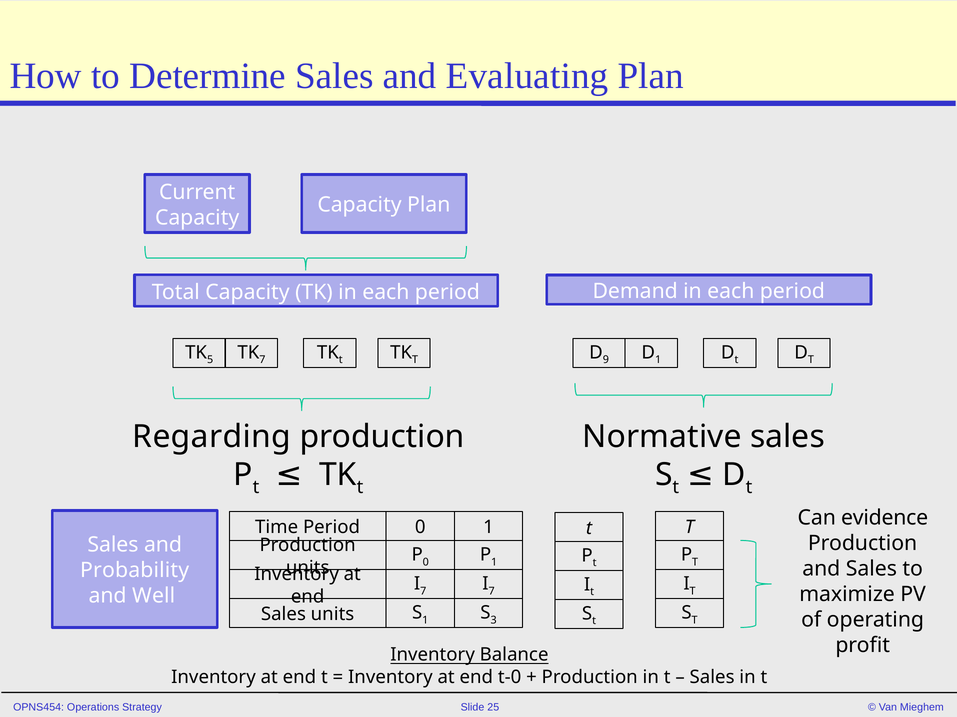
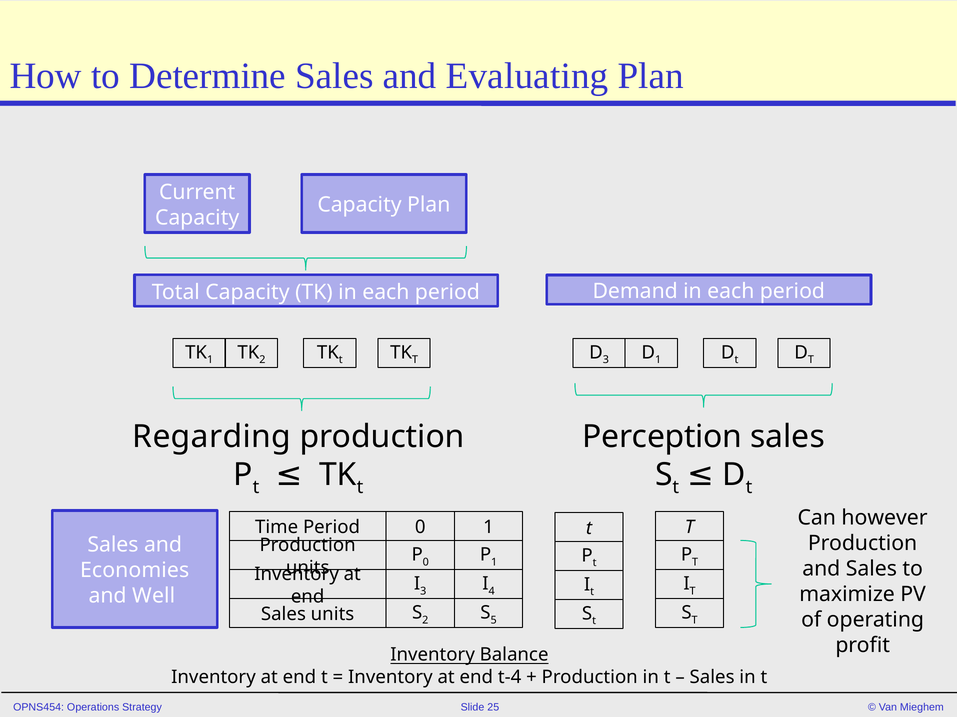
TK 5: 5 -> 1
TK 7: 7 -> 2
9 at (606, 360): 9 -> 3
Normative: Normative -> Perception
evidence: evidence -> however
Probability: Probability -> Economies
7 at (423, 592): 7 -> 3
7 at (492, 592): 7 -> 4
3: 3 -> 5
1 at (425, 621): 1 -> 2
t-0: t-0 -> t-4
